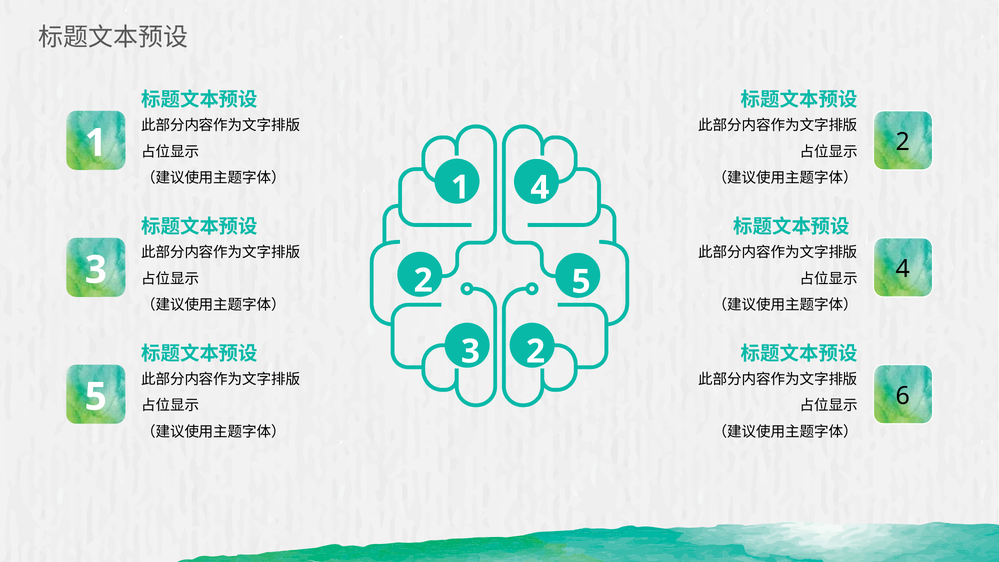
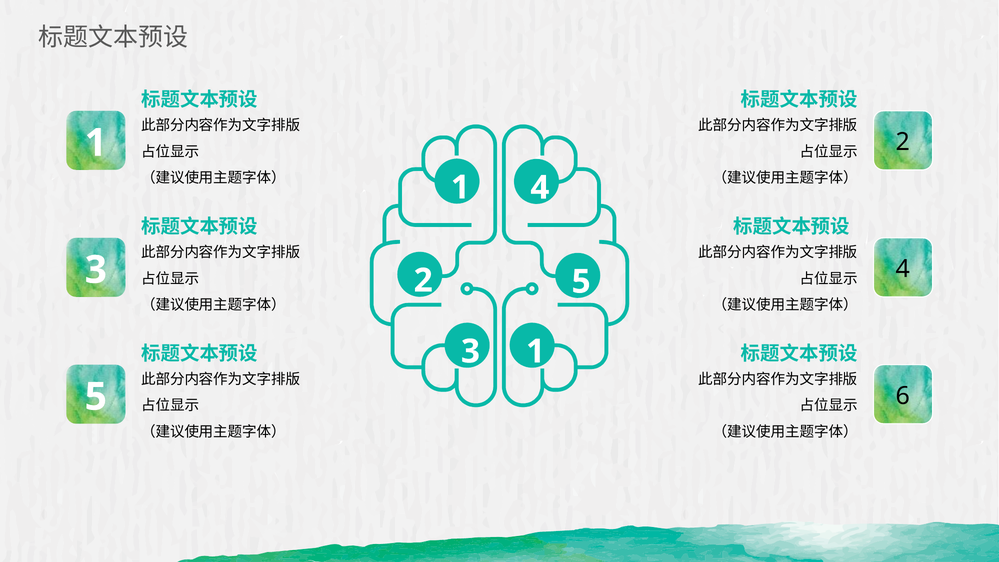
3 2: 2 -> 1
